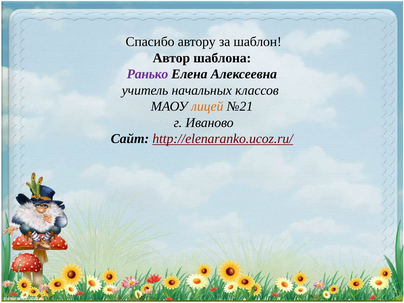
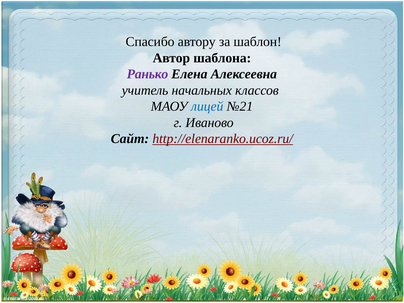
лицей colour: orange -> blue
